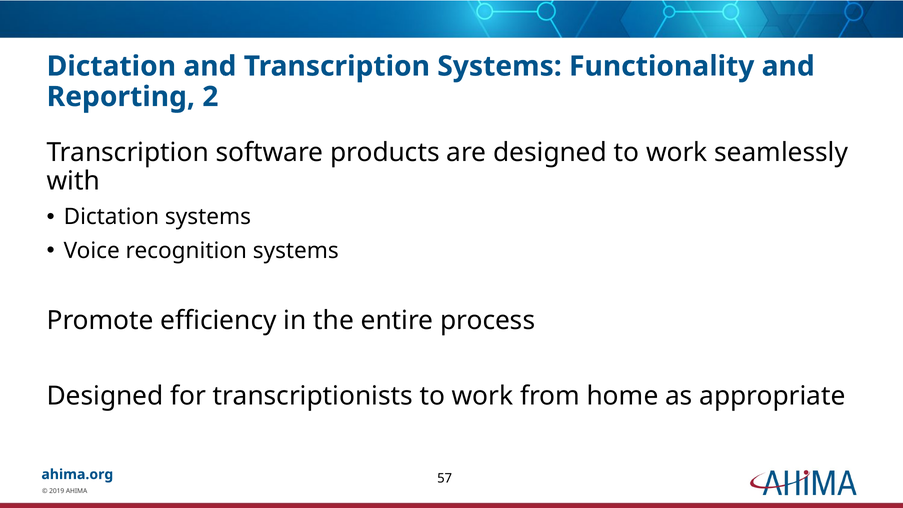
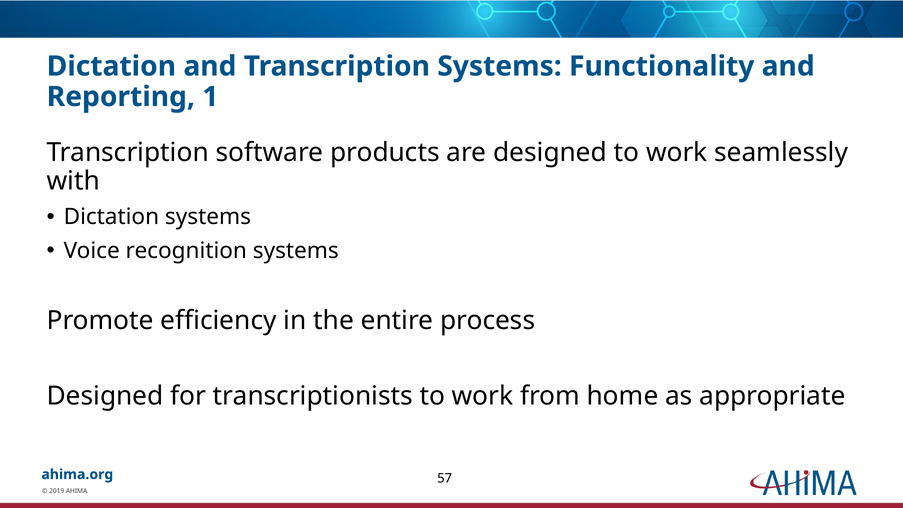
2: 2 -> 1
